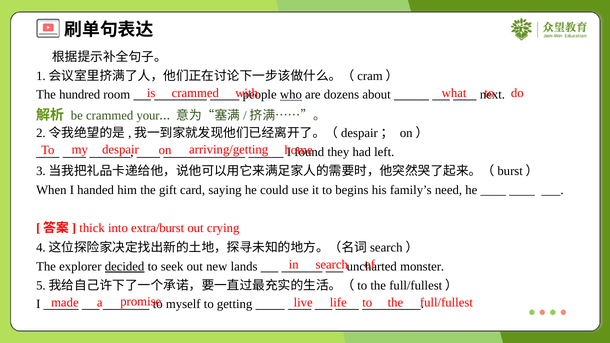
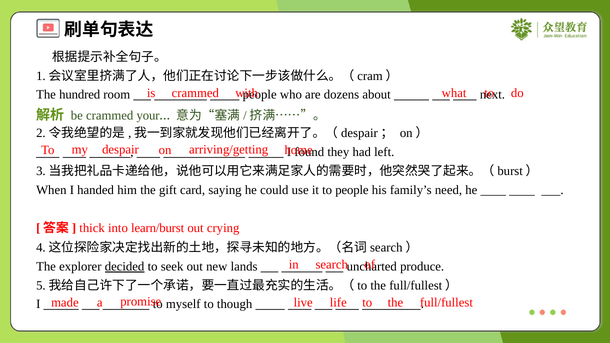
who underline: present -> none
to begins: begins -> people
extra/burst: extra/burst -> learn/burst
monster: monster -> produce
getting: getting -> though
